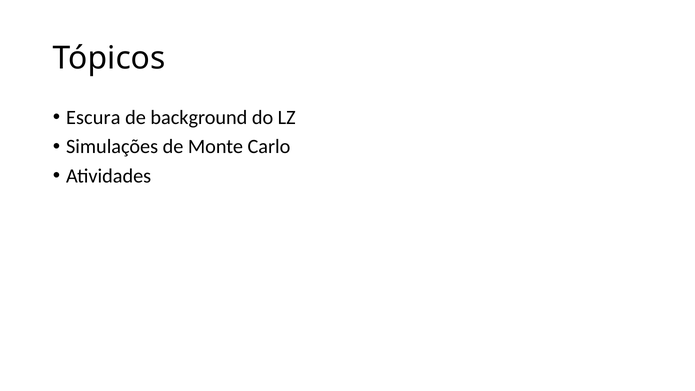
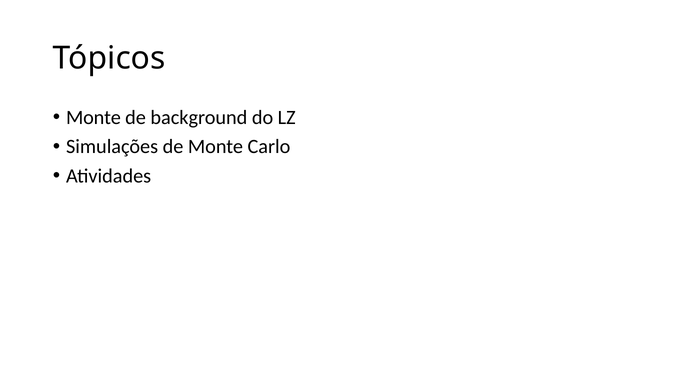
Escura at (93, 118): Escura -> Monte
